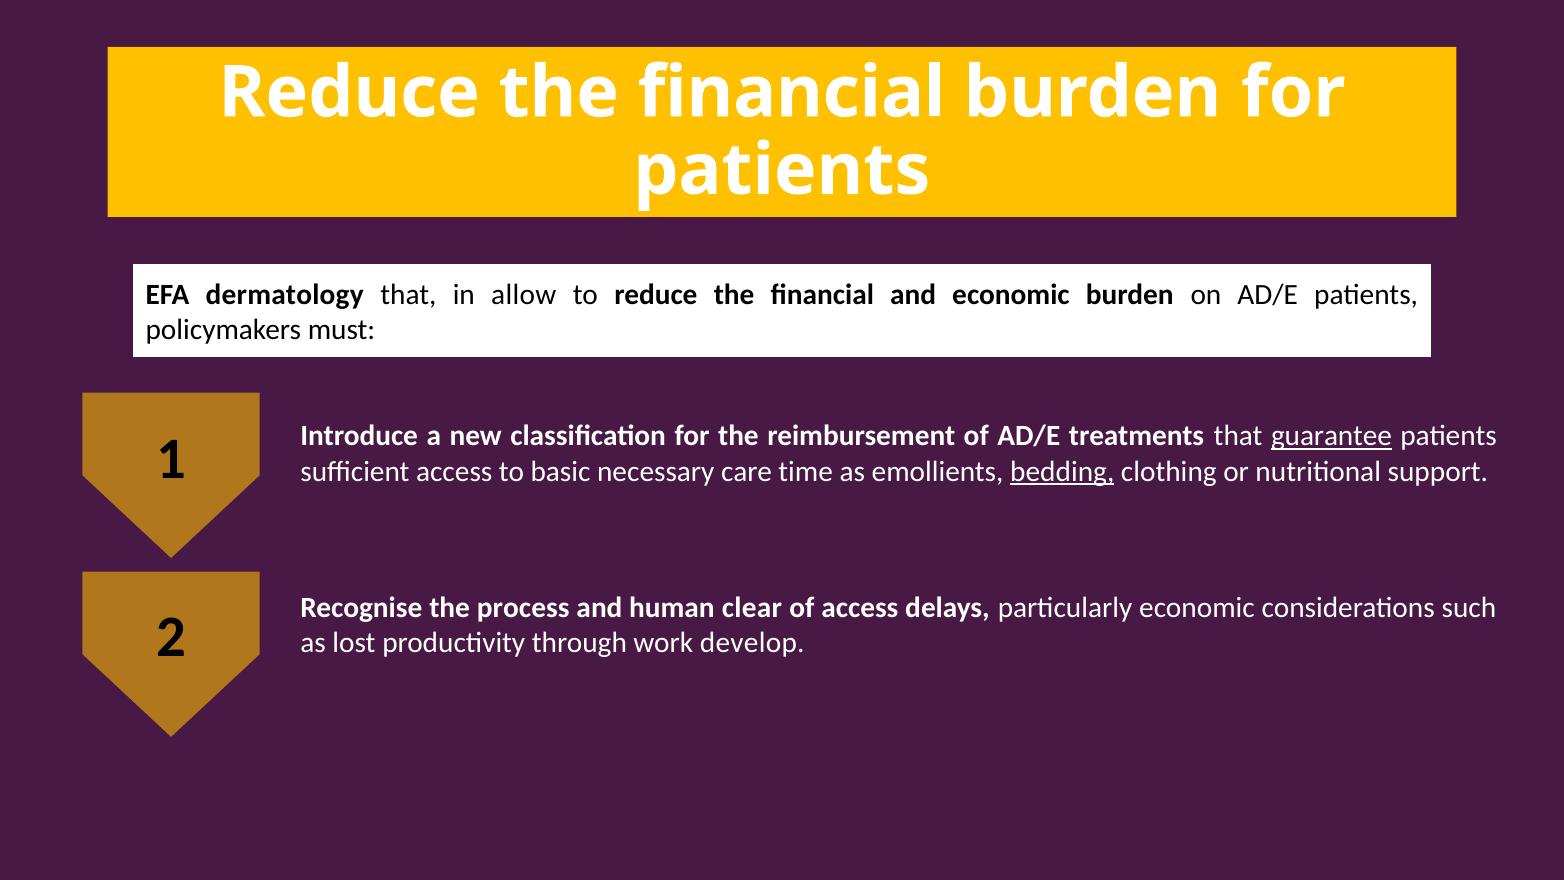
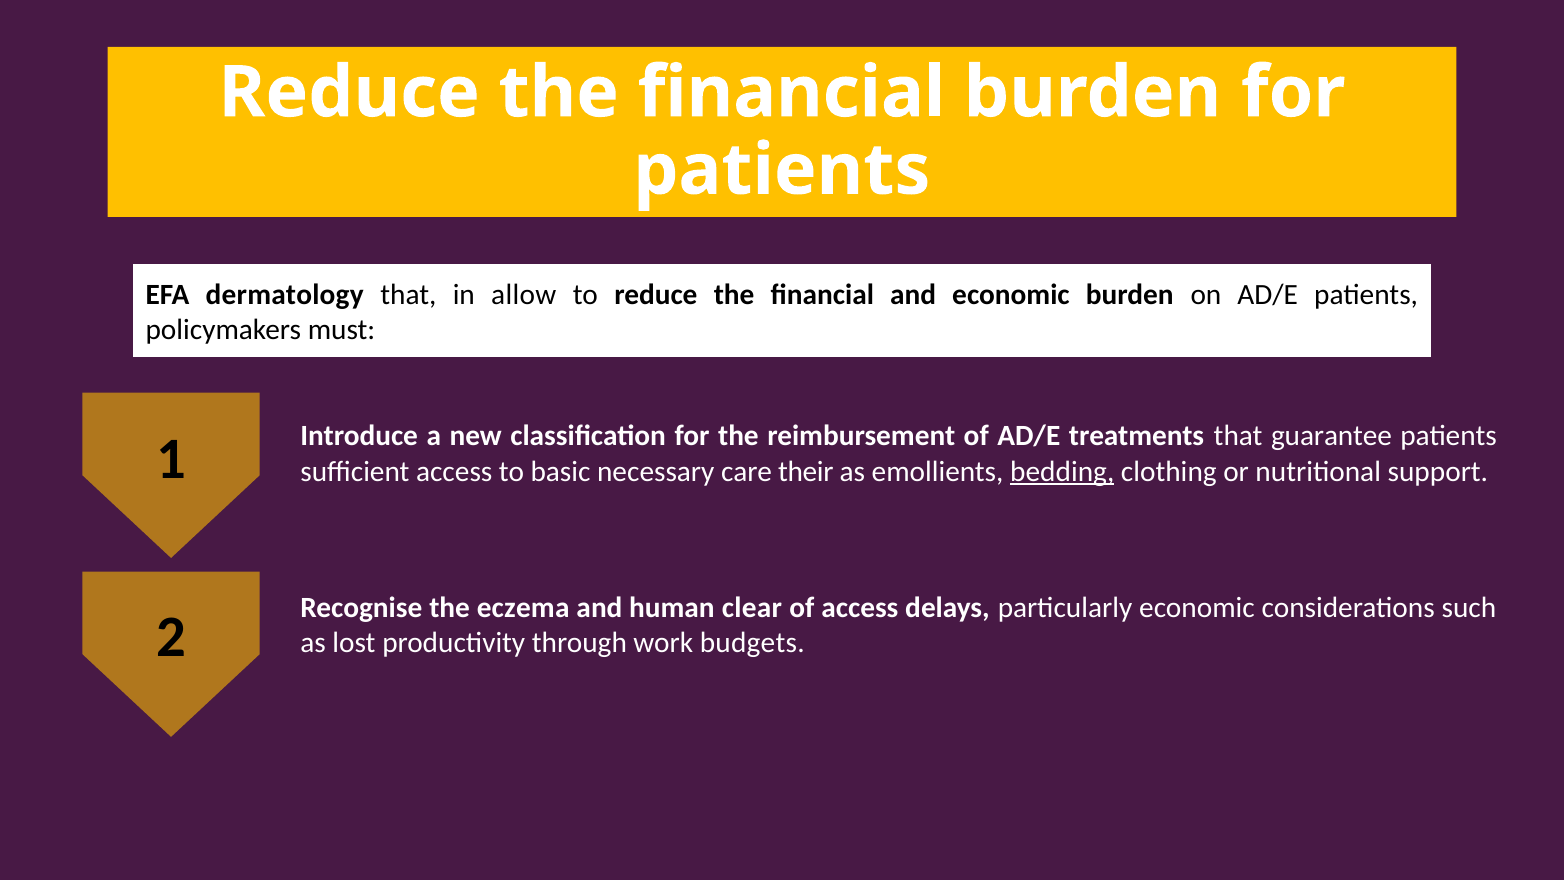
guarantee underline: present -> none
time: time -> their
process: process -> eczema
develop: develop -> budgets
